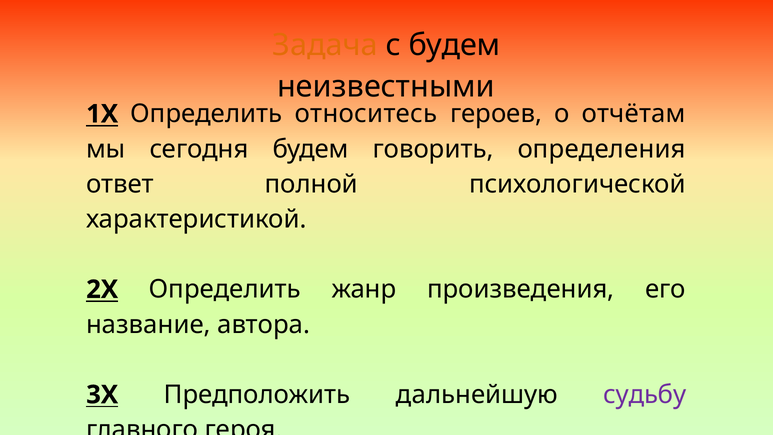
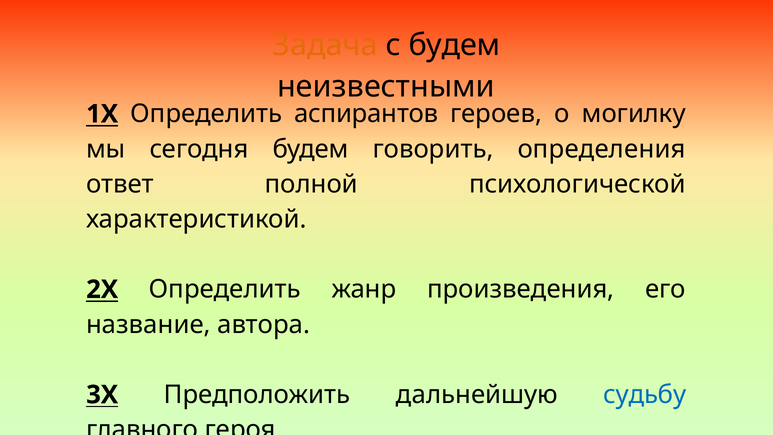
относитесь: относитесь -> аспирантов
отчётам: отчётам -> могилку
судьбу colour: purple -> blue
